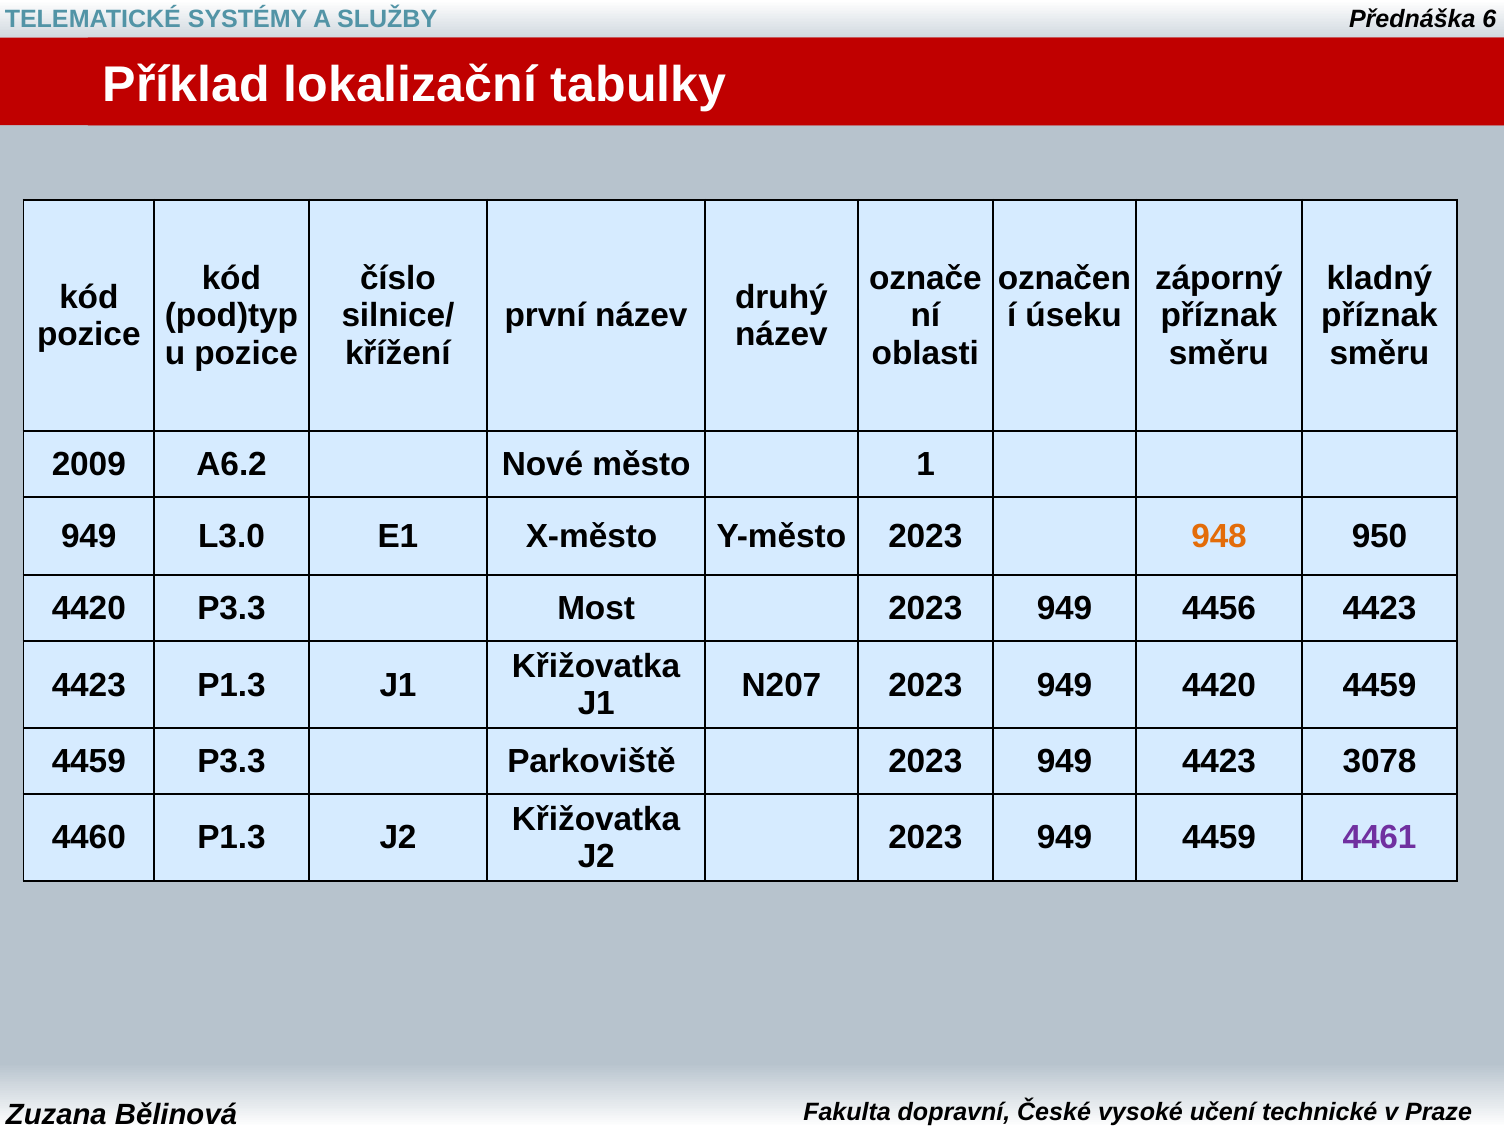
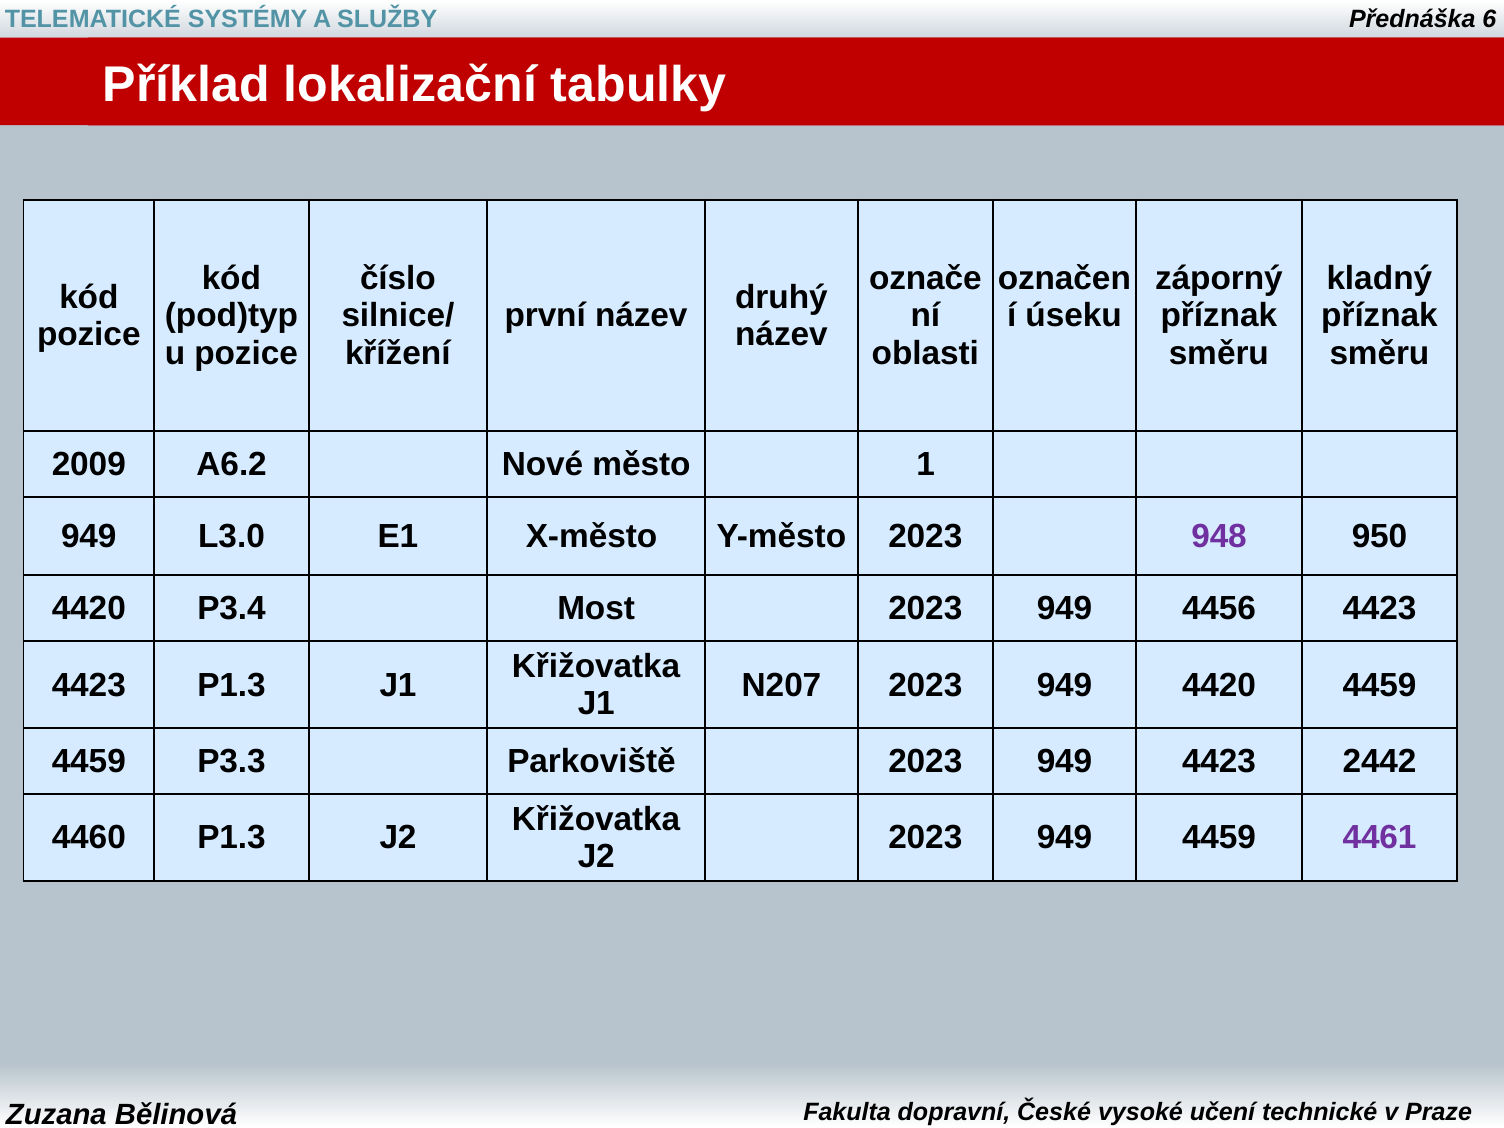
948 colour: orange -> purple
4420 P3.3: P3.3 -> P3.4
3078: 3078 -> 2442
